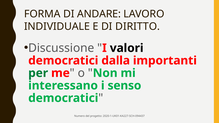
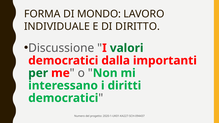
ANDARE: ANDARE -> MONDO
valori colour: black -> green
senso: senso -> diritti
